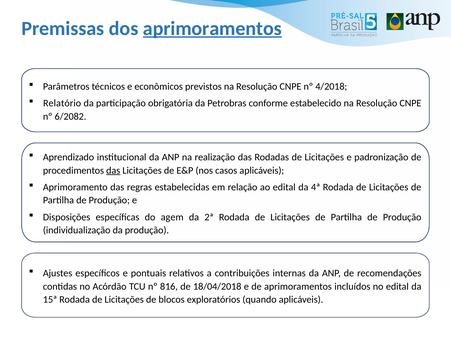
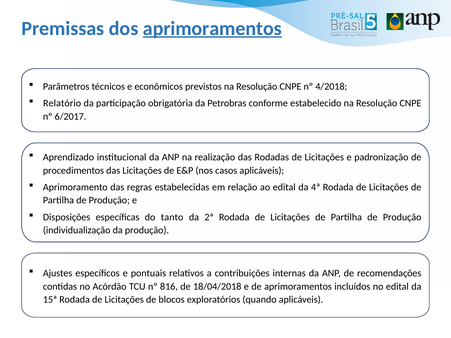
6/2082: 6/2082 -> 6/2017
das at (113, 171) underline: present -> none
agem: agem -> tanto
